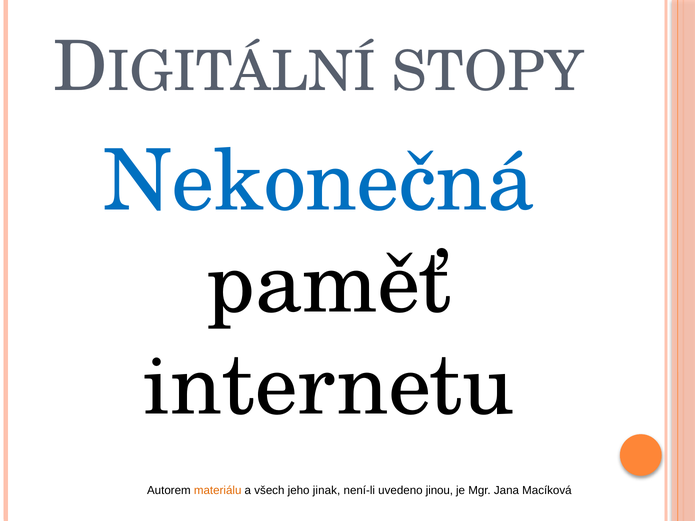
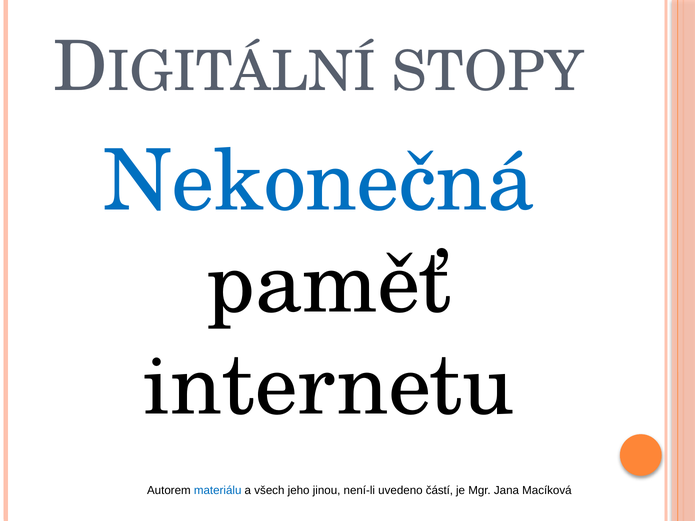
materiálu colour: orange -> blue
jinak: jinak -> jinou
jinou: jinou -> částí
